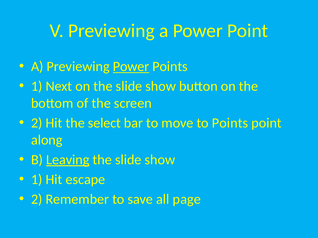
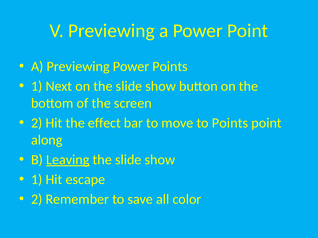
Power at (131, 67) underline: present -> none
select: select -> effect
page: page -> color
